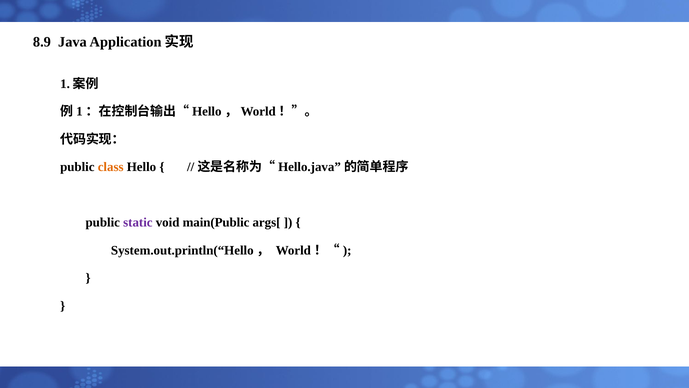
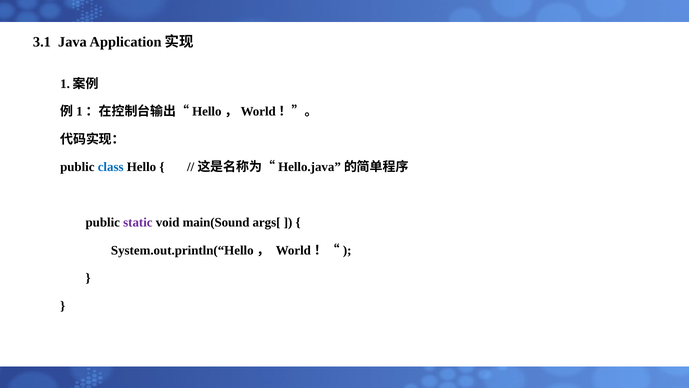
8.9: 8.9 -> 3.1
class colour: orange -> blue
main(Public: main(Public -> main(Sound
